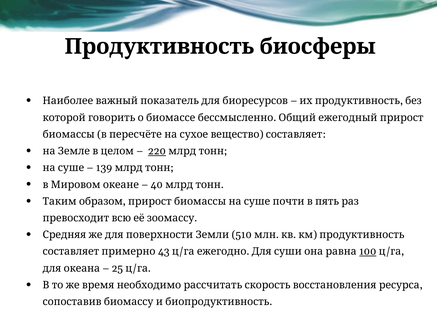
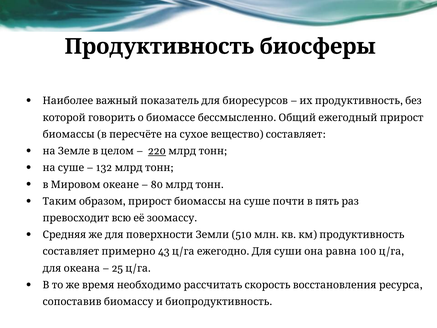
139: 139 -> 132
40: 40 -> 80
100 underline: present -> none
